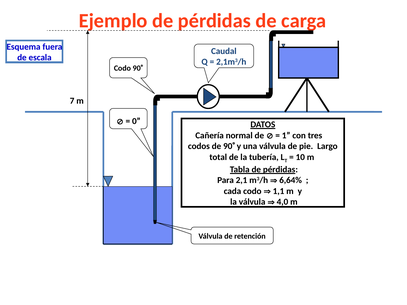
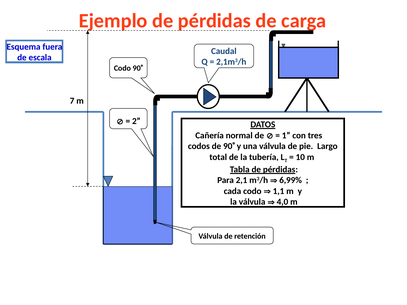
0: 0 -> 2
6,64%: 6,64% -> 6,99%
